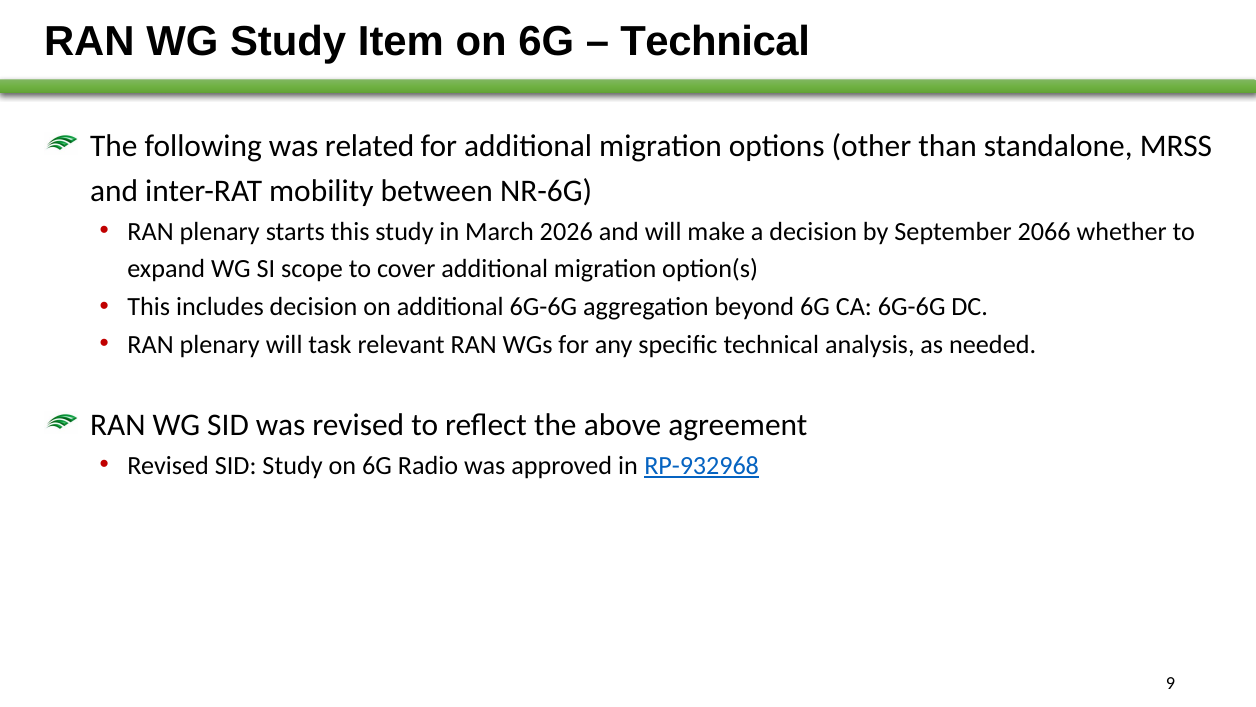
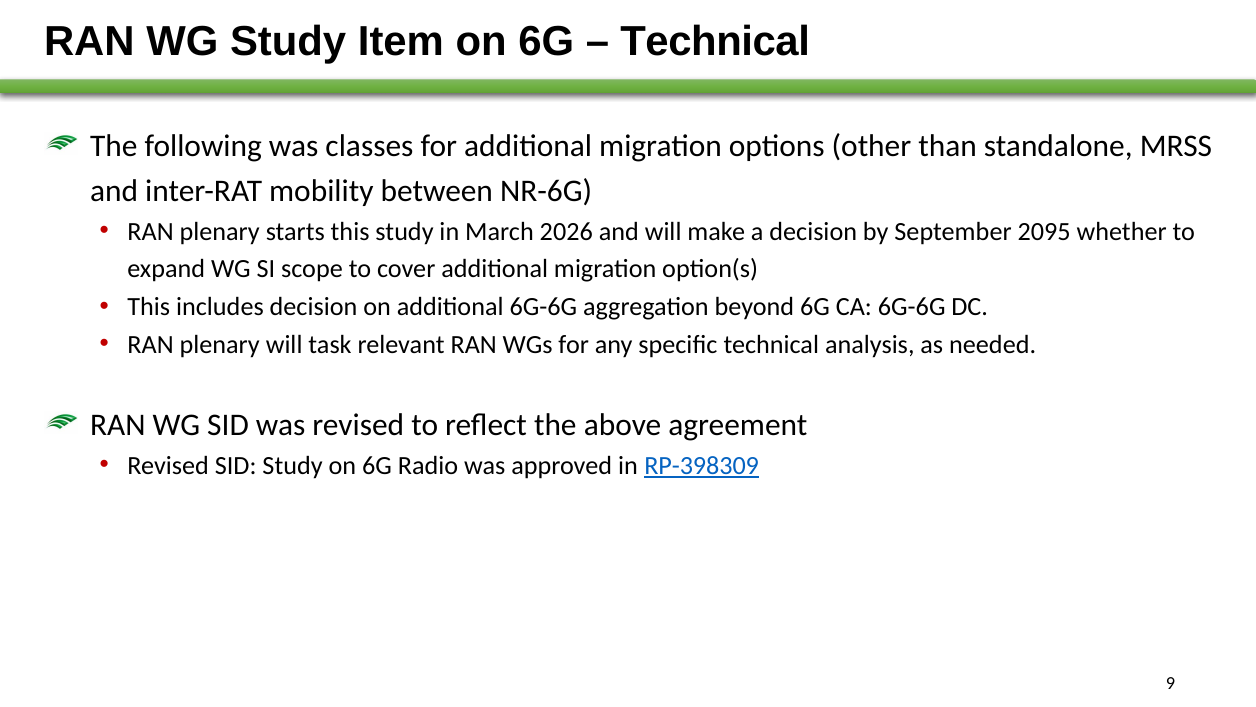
related: related -> classes
2066: 2066 -> 2095
RP-932968: RP-932968 -> RP-398309
